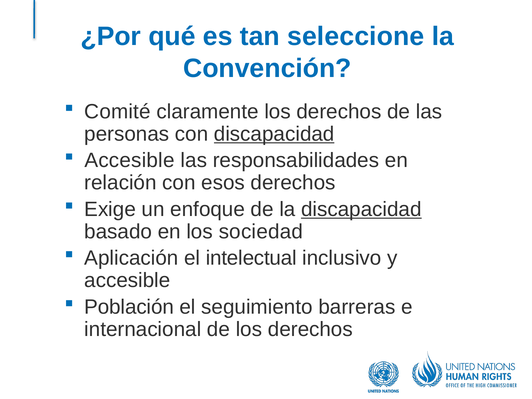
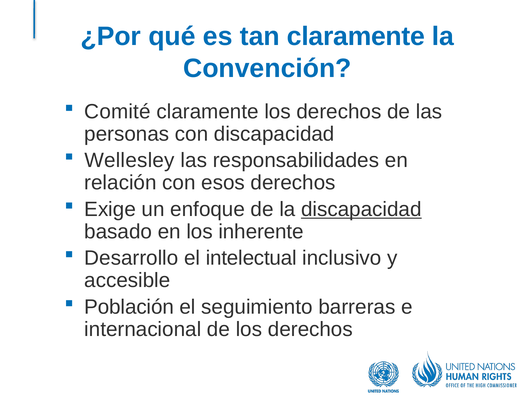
tan seleccione: seleccione -> claramente
discapacidad at (274, 134) underline: present -> none
Accesible at (130, 160): Accesible -> Wellesley
sociedad: sociedad -> inherente
Aplicación: Aplicación -> Desarrollo
